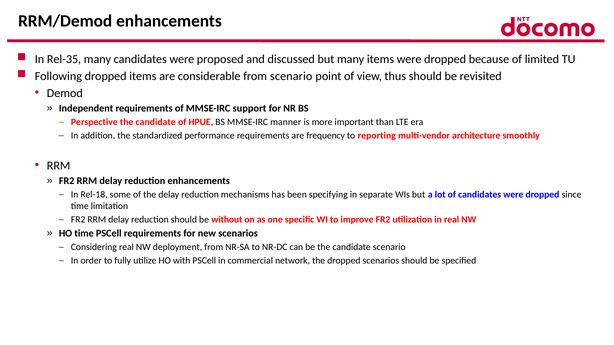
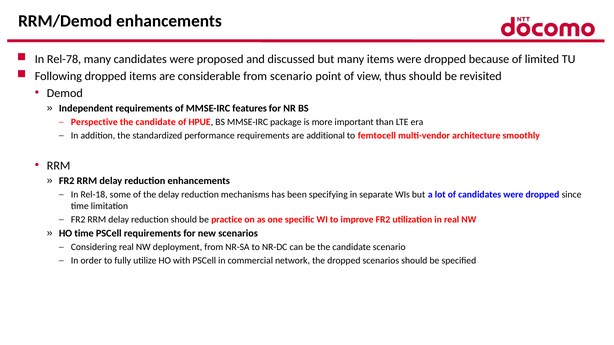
Rel-35: Rel-35 -> Rel-78
support: support -> features
manner: manner -> package
frequency: frequency -> additional
reporting: reporting -> femtocell
without: without -> practice
